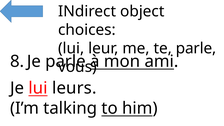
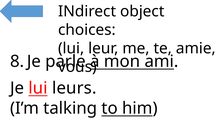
te parle: parle -> amie
